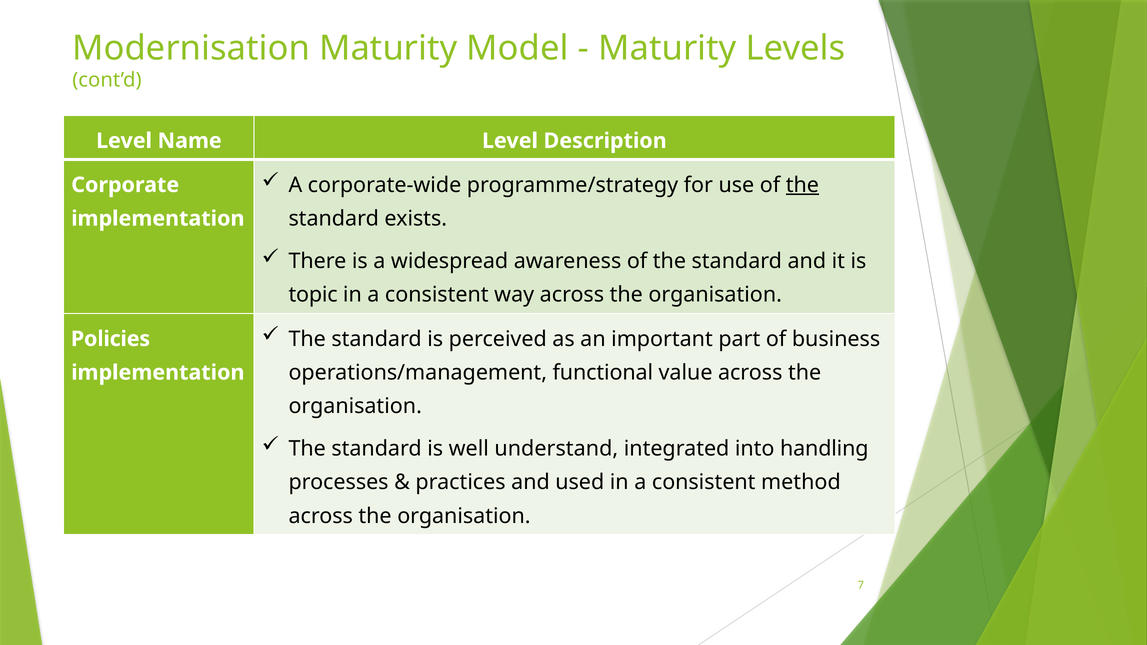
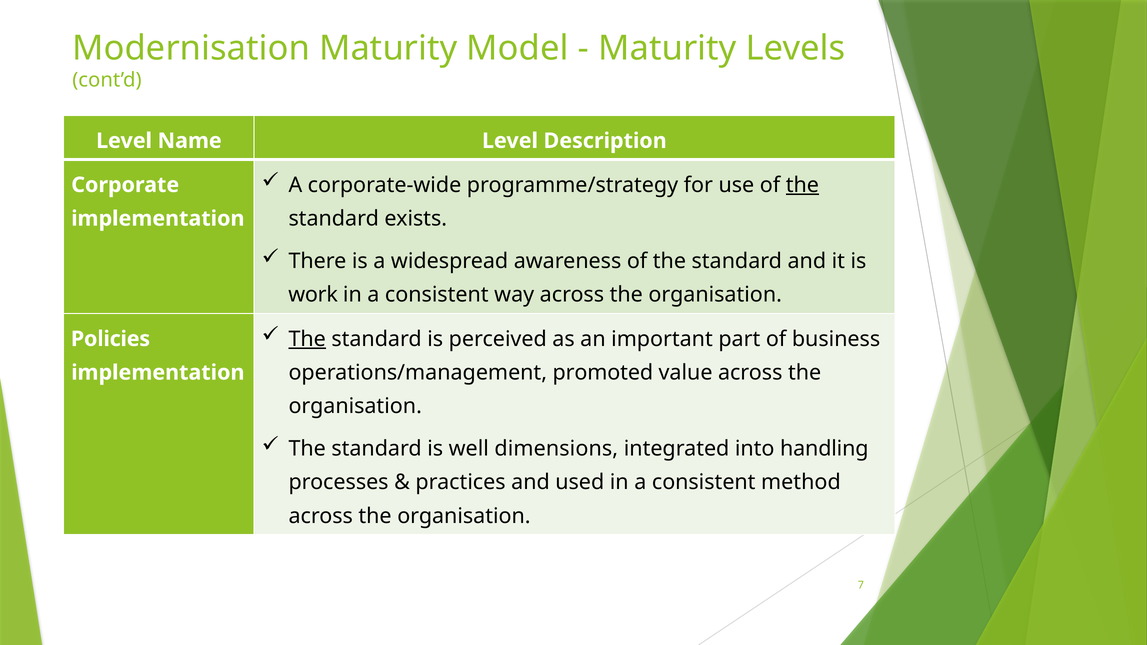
topic: topic -> work
The at (307, 339) underline: none -> present
functional: functional -> promoted
understand: understand -> dimensions
